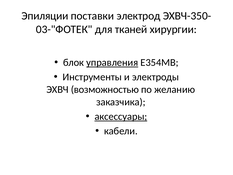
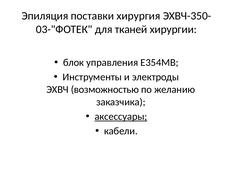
Эпиляции: Эпиляции -> Эпиляция
электрод: электрод -> хирургия
управления underline: present -> none
